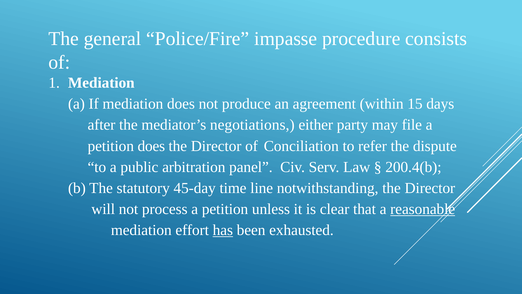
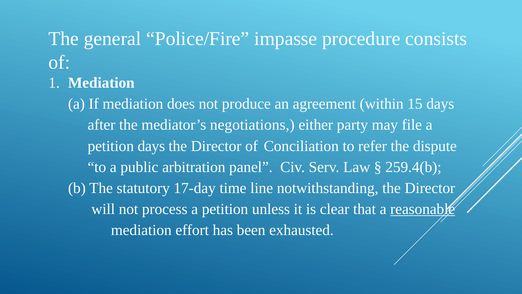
petition does: does -> days
200.4(b: 200.4(b -> 259.4(b
45-day: 45-day -> 17-day
has underline: present -> none
